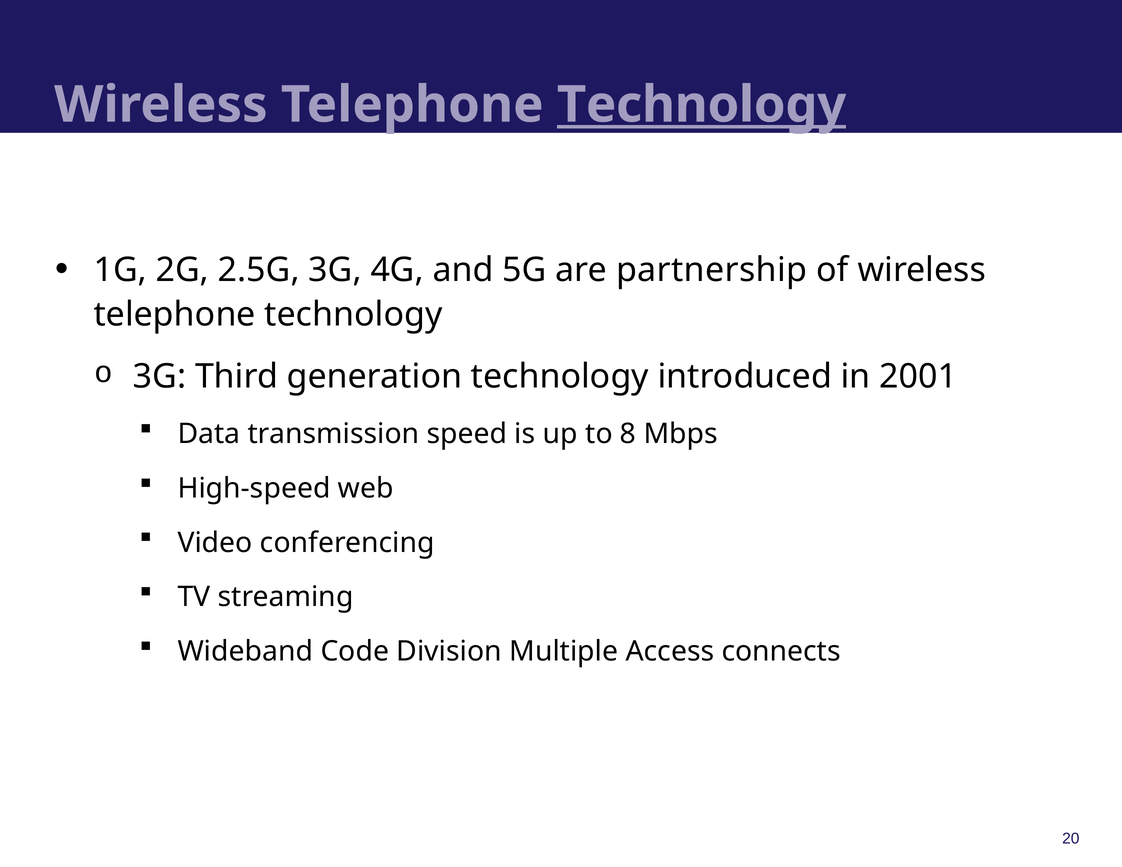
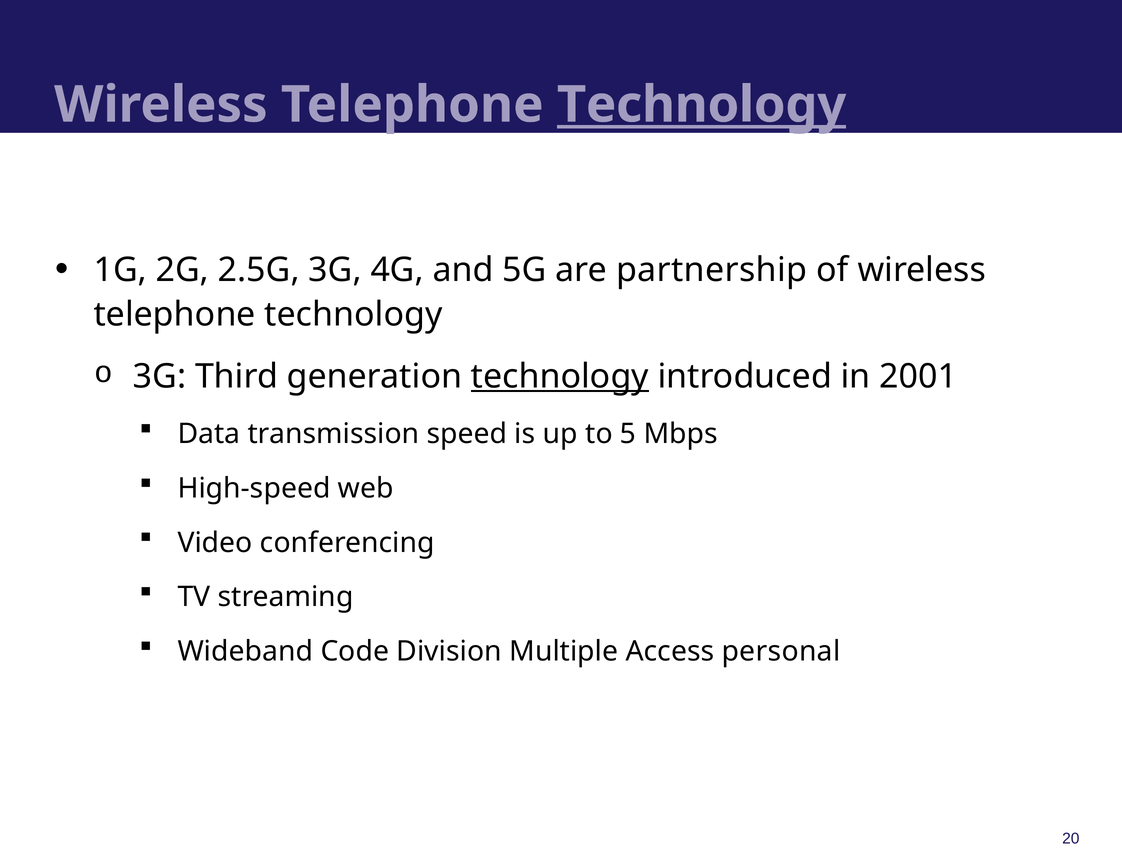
technology at (560, 377) underline: none -> present
8: 8 -> 5
connects: connects -> personal
